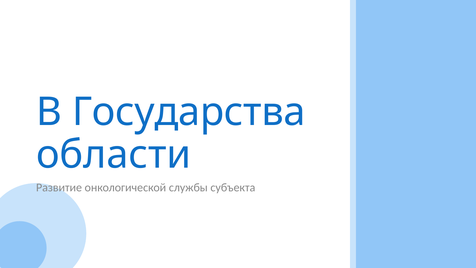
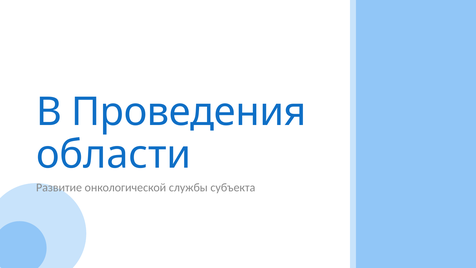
Государства: Государства -> Проведения
